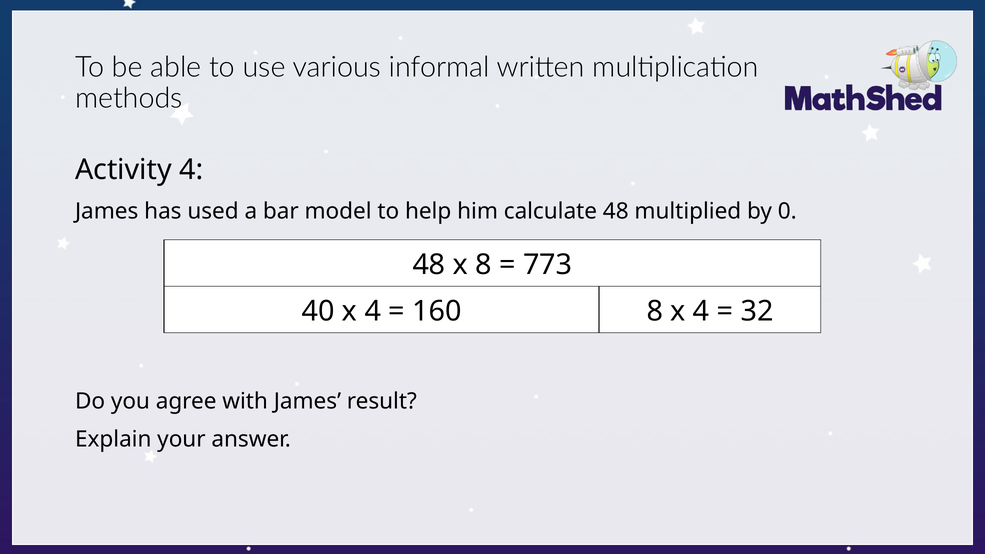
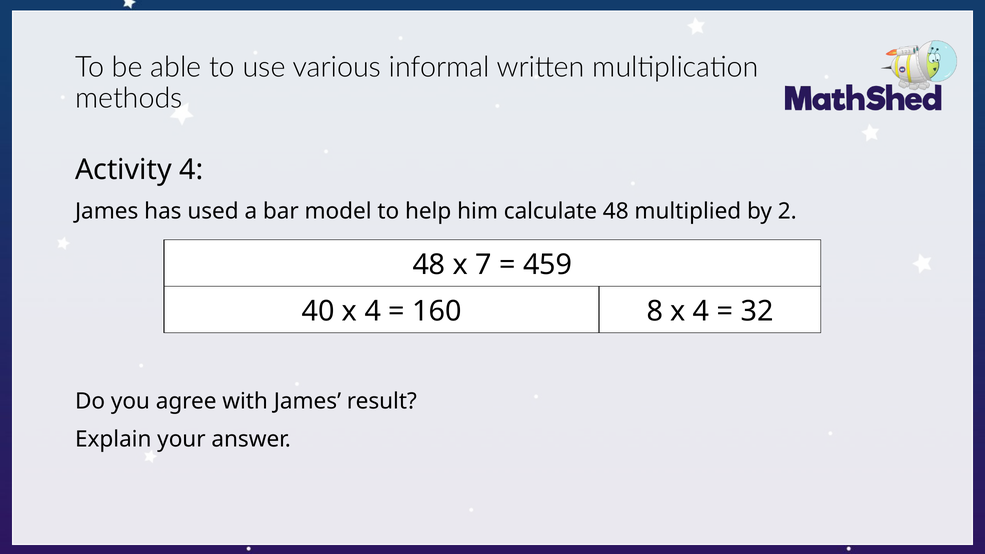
0: 0 -> 2
x 8: 8 -> 7
773: 773 -> 459
